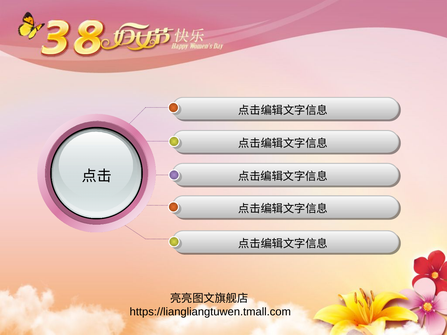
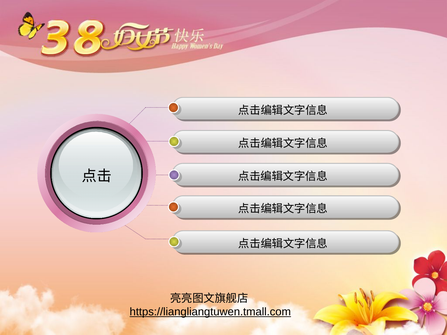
https://liangliangtuwen.tmall.com underline: none -> present
